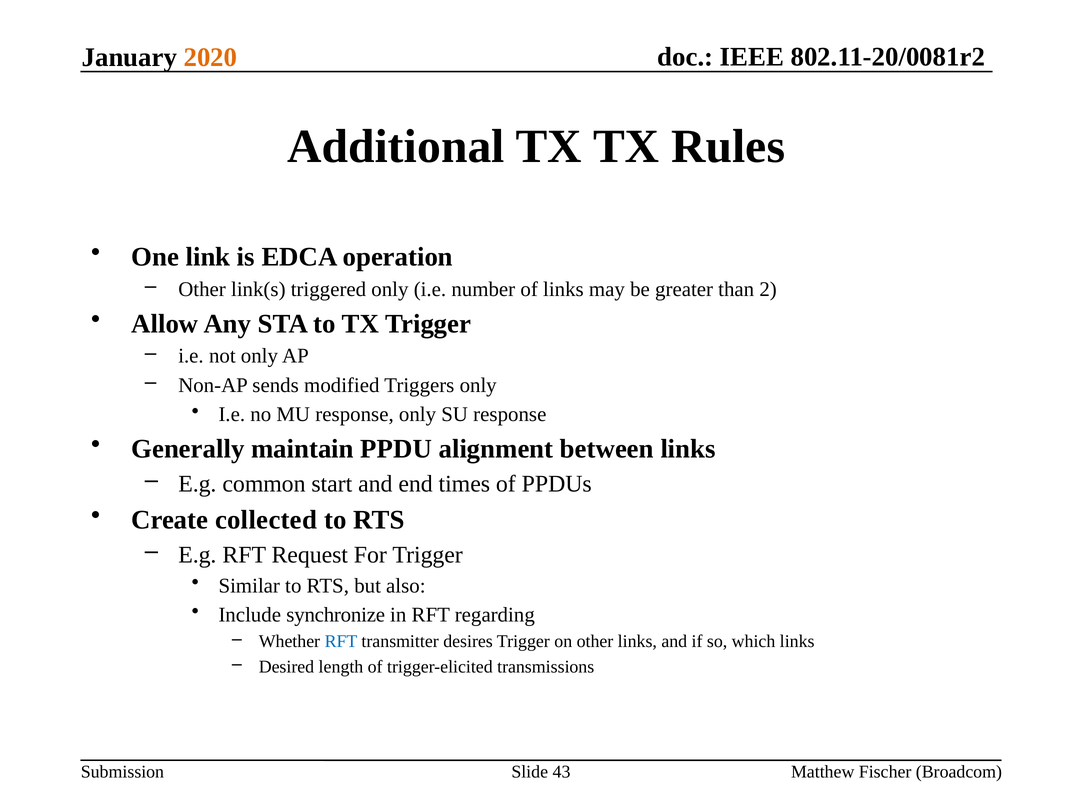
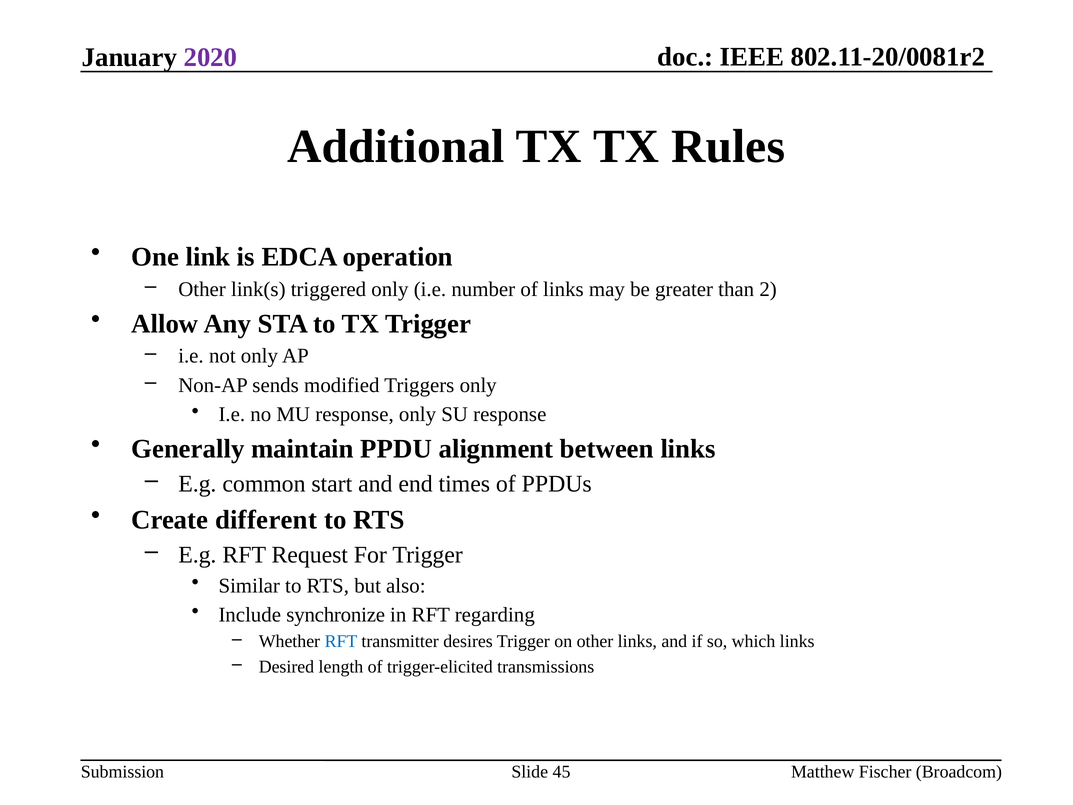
2020 colour: orange -> purple
collected: collected -> different
43: 43 -> 45
